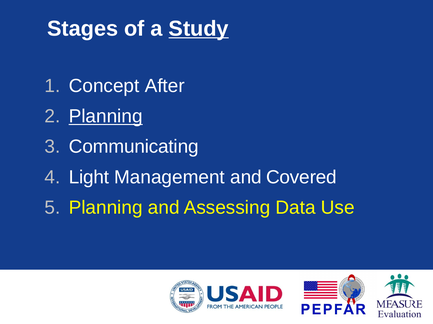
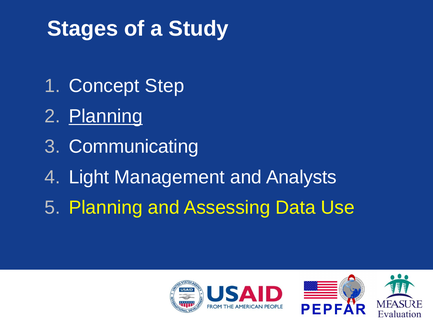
Study underline: present -> none
After: After -> Step
Covered: Covered -> Analysts
